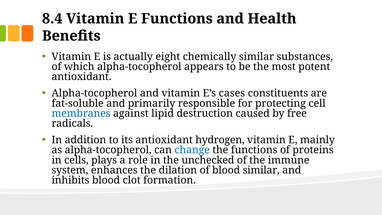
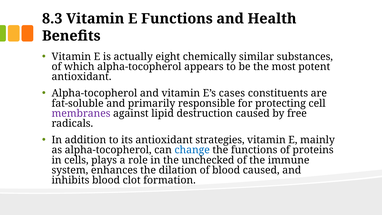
8.4: 8.4 -> 8.3
membranes colour: blue -> purple
hydrogen: hydrogen -> strategies
blood similar: similar -> caused
